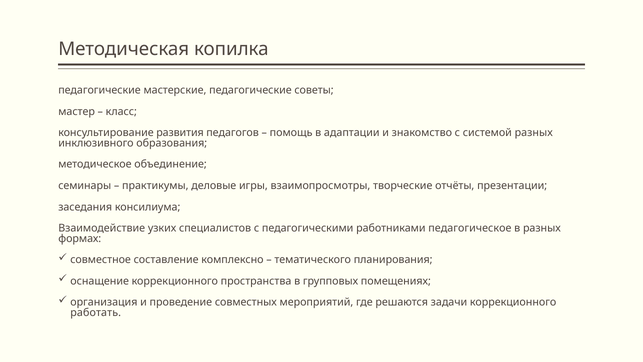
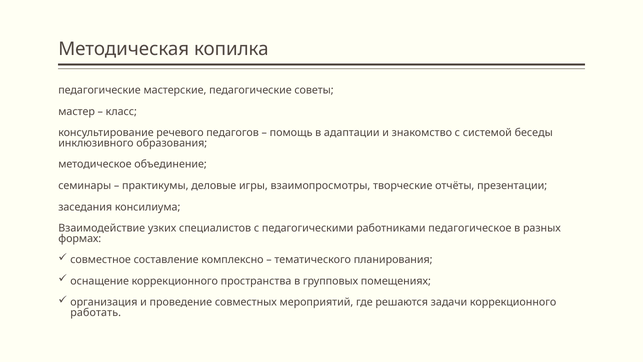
развития: развития -> речевого
системой разных: разных -> беседы
